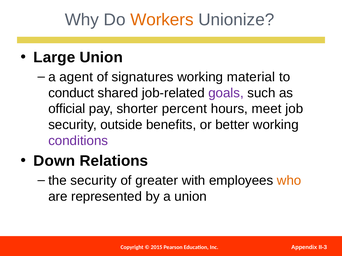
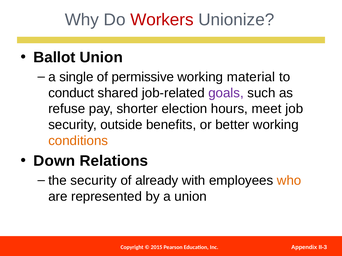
Workers colour: orange -> red
Large: Large -> Ballot
agent: agent -> single
signatures: signatures -> permissive
official: official -> refuse
percent: percent -> election
conditions colour: purple -> orange
greater: greater -> already
